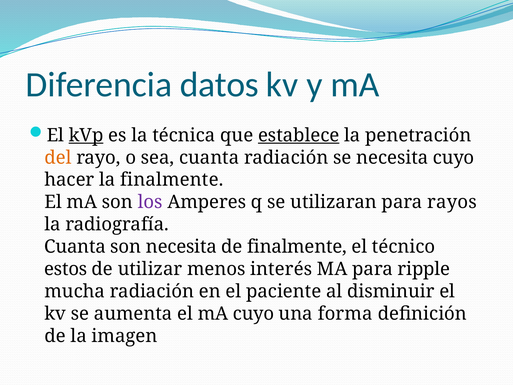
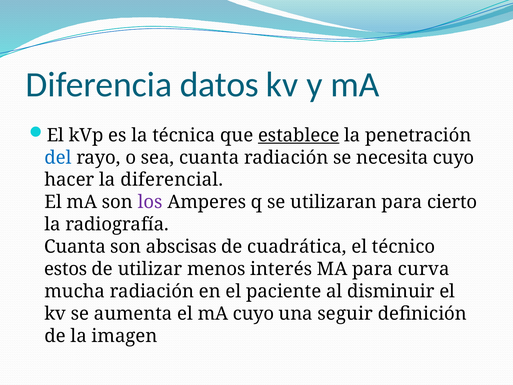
kVp underline: present -> none
del colour: orange -> blue
la finalmente: finalmente -> diferencial
rayos: rayos -> cierto
son necesita: necesita -> abscisas
de finalmente: finalmente -> cuadrática
ripple: ripple -> curva
forma: forma -> seguir
